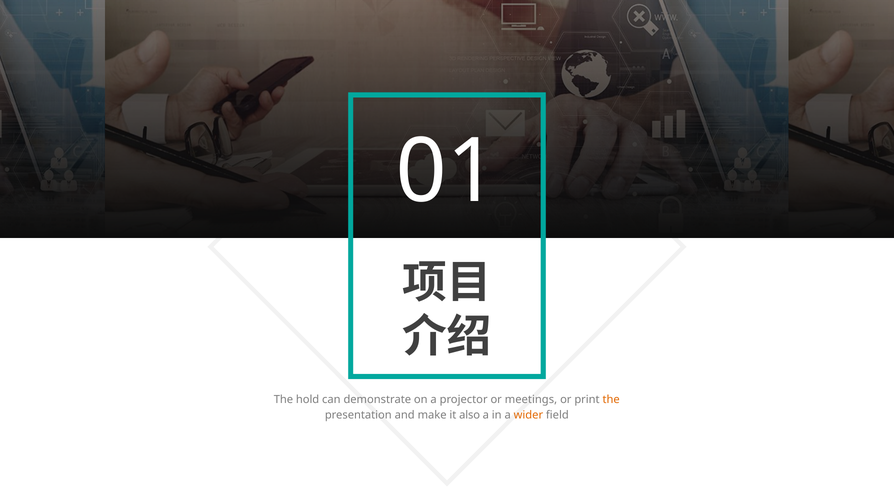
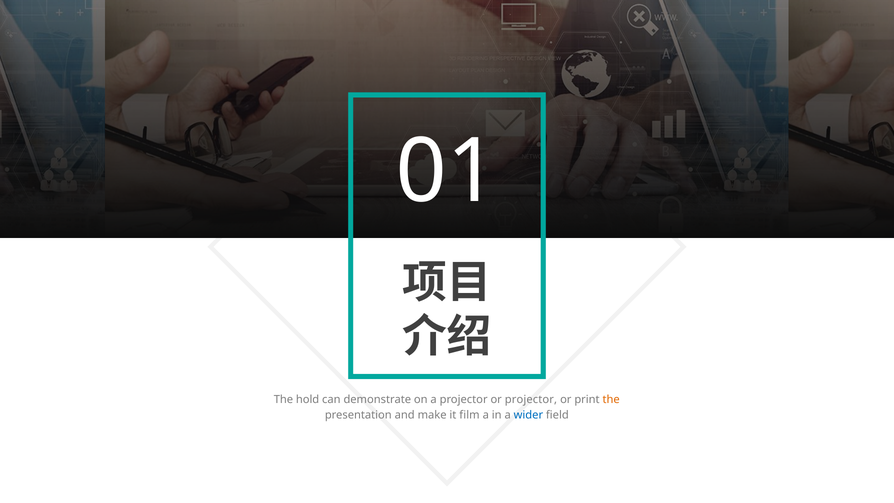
or meetings: meetings -> projector
also: also -> film
wider colour: orange -> blue
